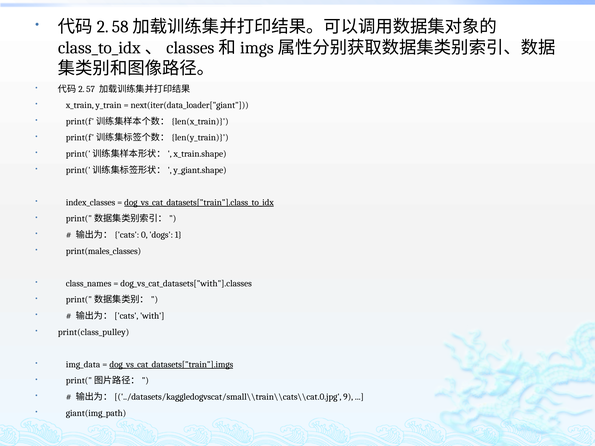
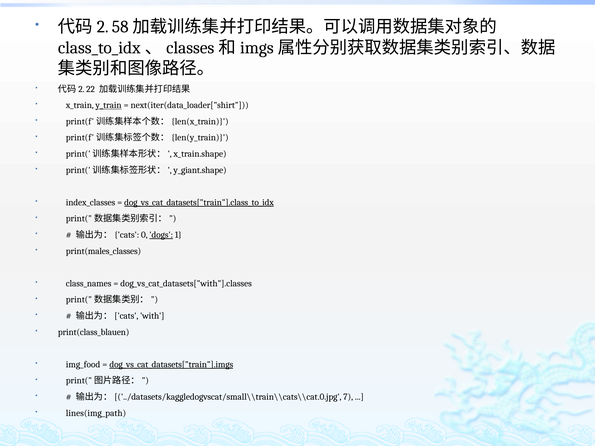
57: 57 -> 22
y_train underline: none -> present
next(iter(data_loader["giant: next(iter(data_loader["giant -> next(iter(data_loader["shirt
dogs underline: none -> present
print(class_pulley: print(class_pulley -> print(class_blauen
img_data: img_data -> img_food
9: 9 -> 7
giant(img_path: giant(img_path -> lines(img_path
